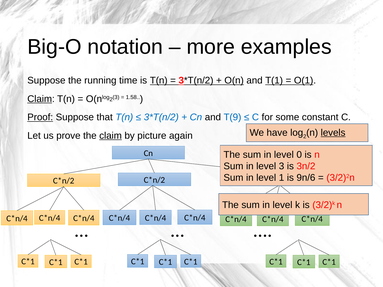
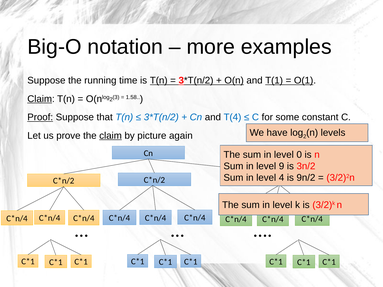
T(9: T(9 -> T(4
levels underline: present -> none
level 3: 3 -> 9
1: 1 -> 4
9n/6: 9n/6 -> 9n/2
